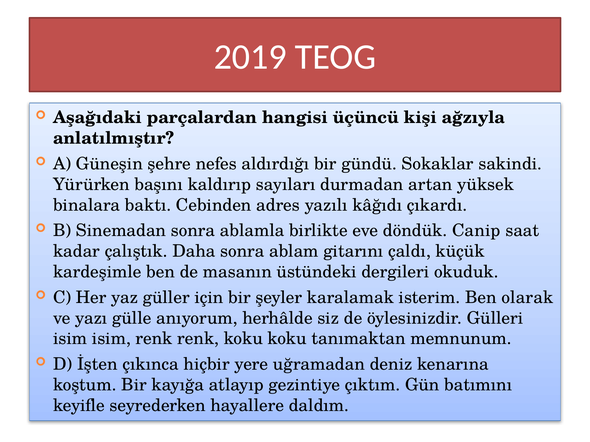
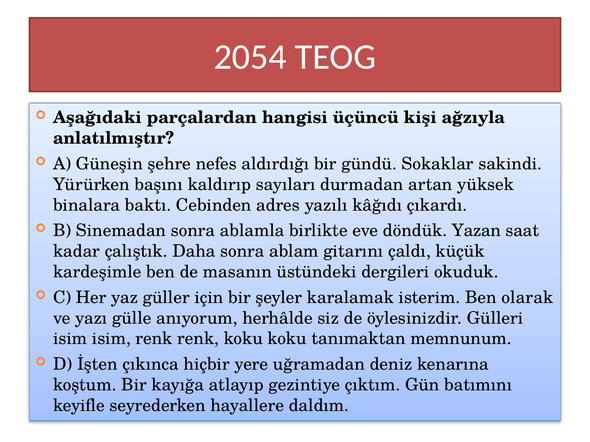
2019: 2019 -> 2054
Canip: Canip -> Yazan
